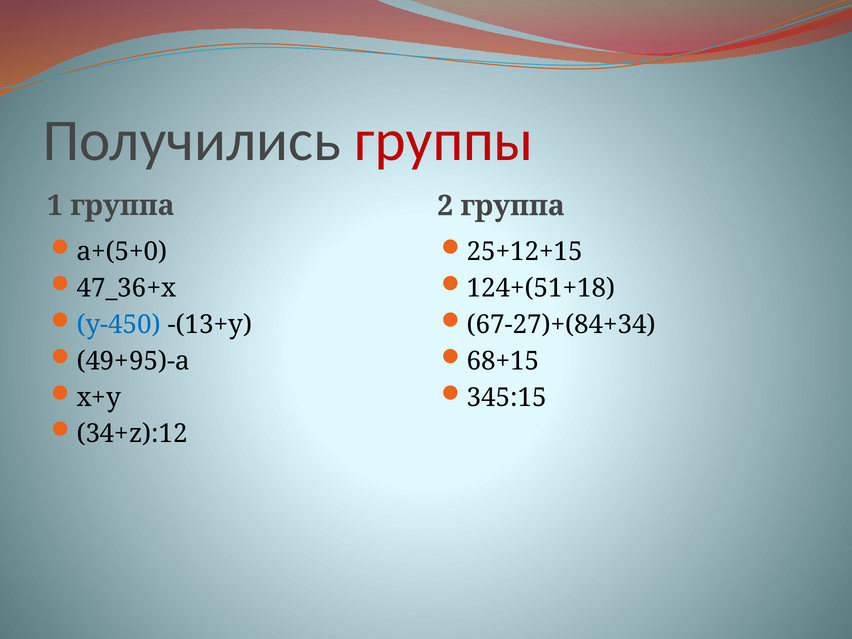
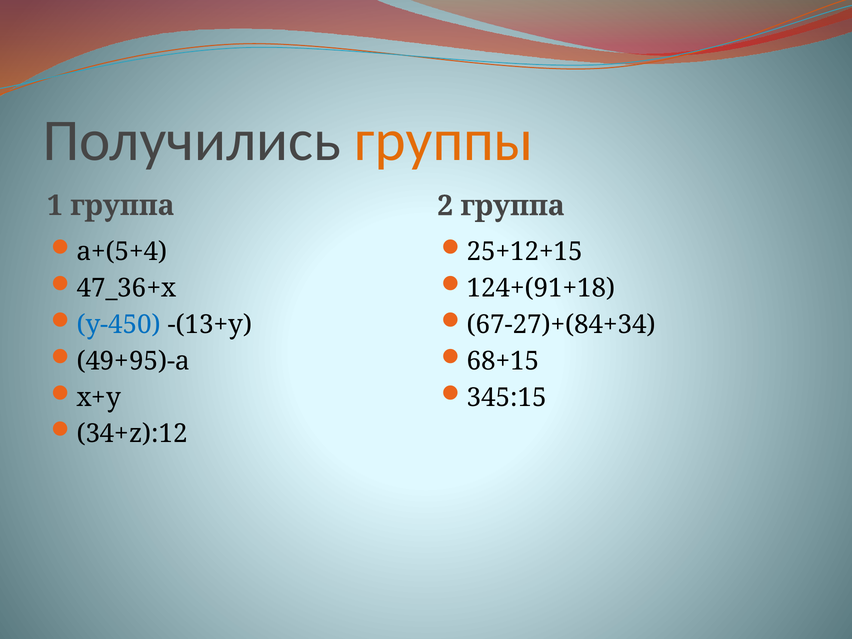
группы colour: red -> orange
а+(5+0: а+(5+0 -> а+(5+4
124+(51+18: 124+(51+18 -> 124+(91+18
